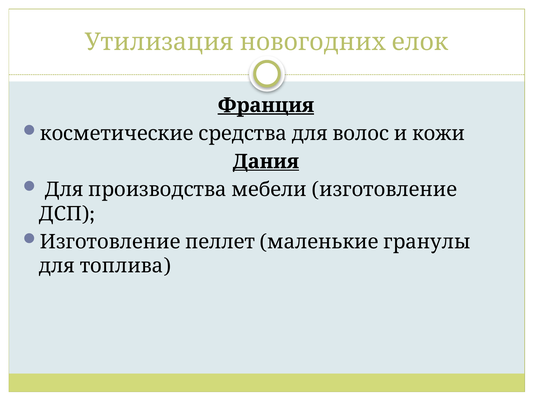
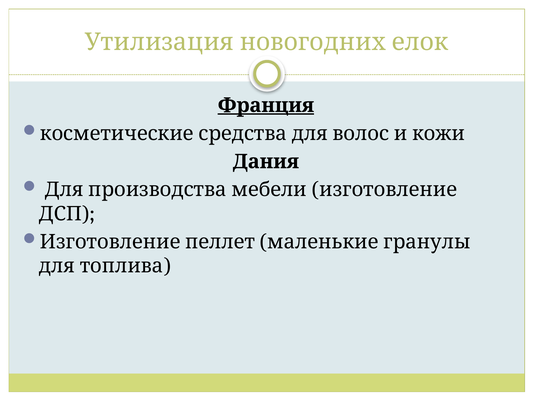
Дания underline: present -> none
